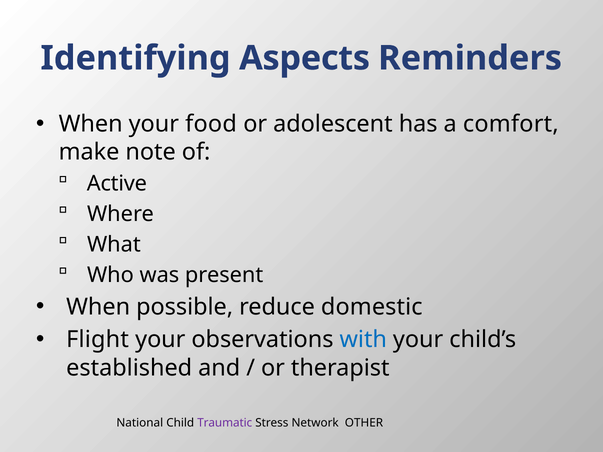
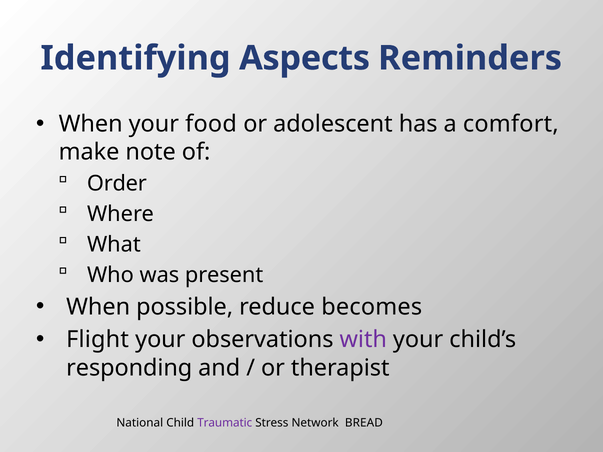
Active: Active -> Order
domestic: domestic -> becomes
with colour: blue -> purple
established: established -> responding
OTHER: OTHER -> BREAD
